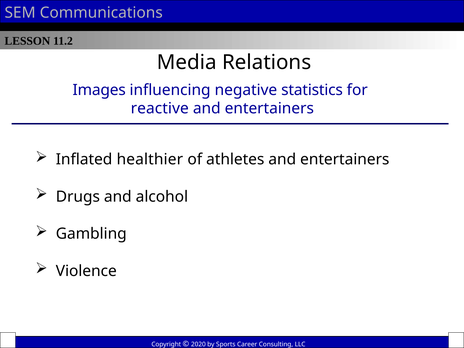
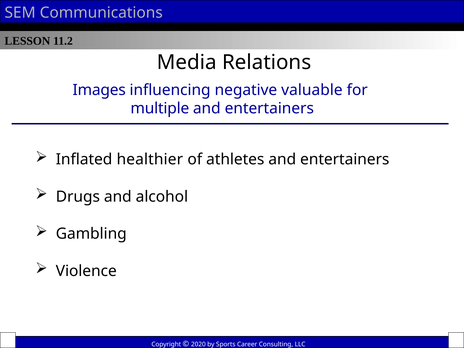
statistics: statistics -> valuable
reactive: reactive -> multiple
